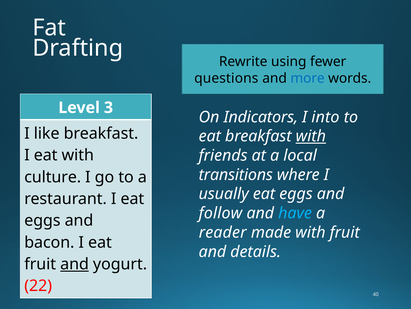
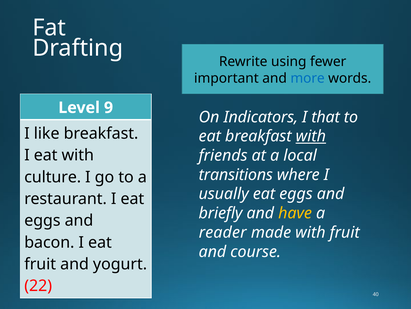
questions: questions -> important
3: 3 -> 9
into: into -> that
follow: follow -> briefly
have colour: light blue -> yellow
details: details -> course
and at (75, 264) underline: present -> none
